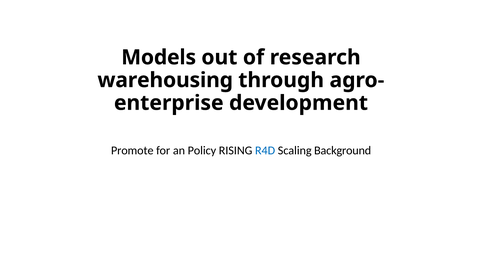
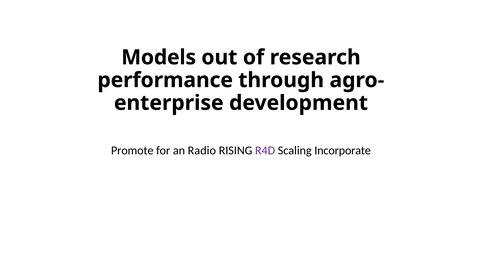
warehousing: warehousing -> performance
Policy: Policy -> Radio
R4D colour: blue -> purple
Background: Background -> Incorporate
